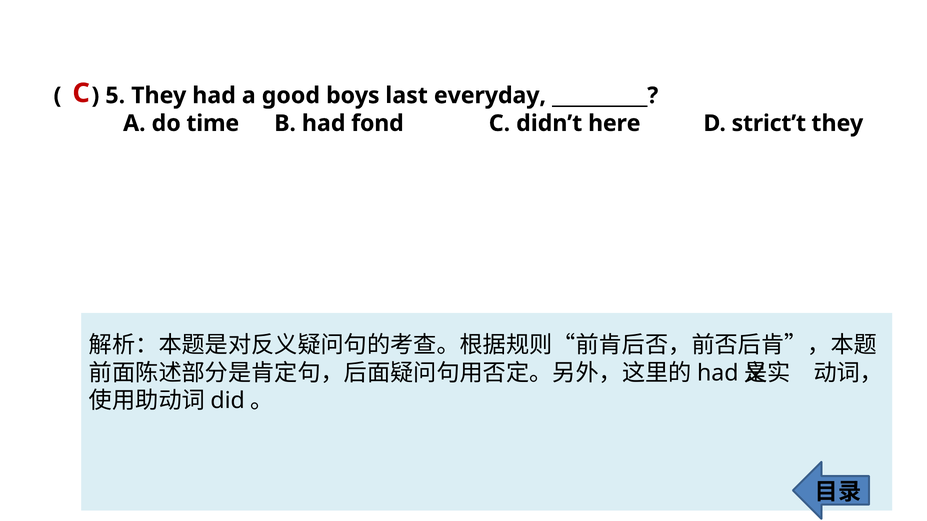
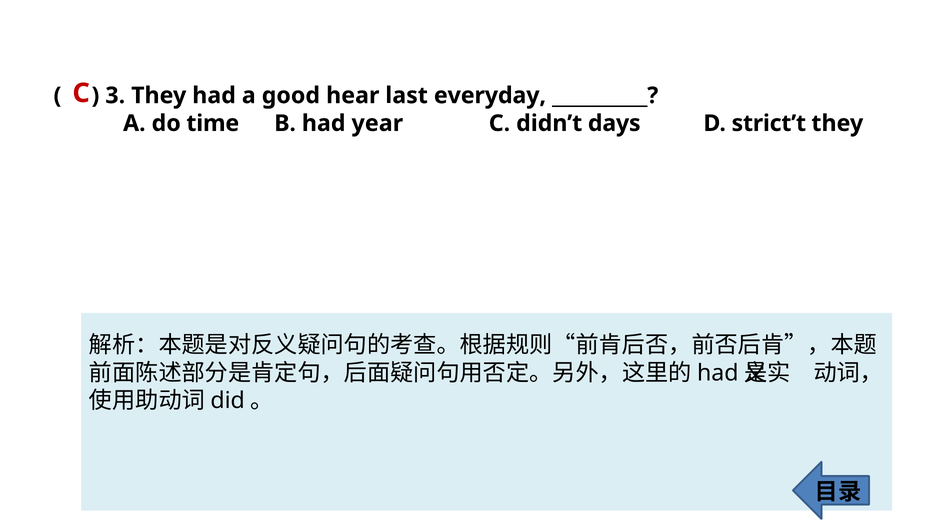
5: 5 -> 3
boys: boys -> hear
fond: fond -> year
here: here -> days
